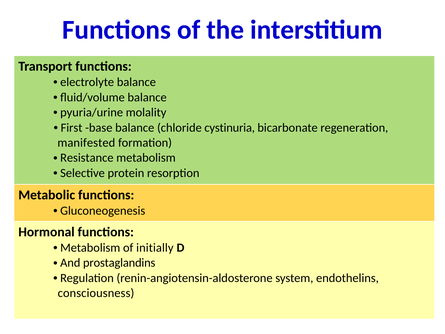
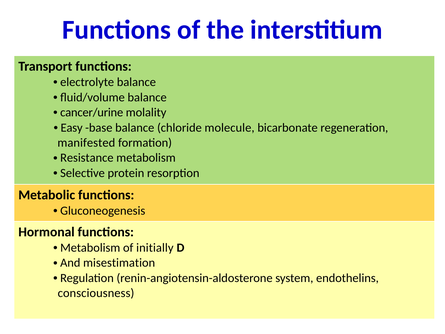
pyuria/urine: pyuria/urine -> cancer/urine
First: First -> Easy
cystinuria: cystinuria -> molecule
prostaglandins: prostaglandins -> misestimation
